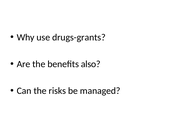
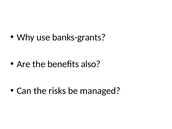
drugs-grants: drugs-grants -> banks-grants
